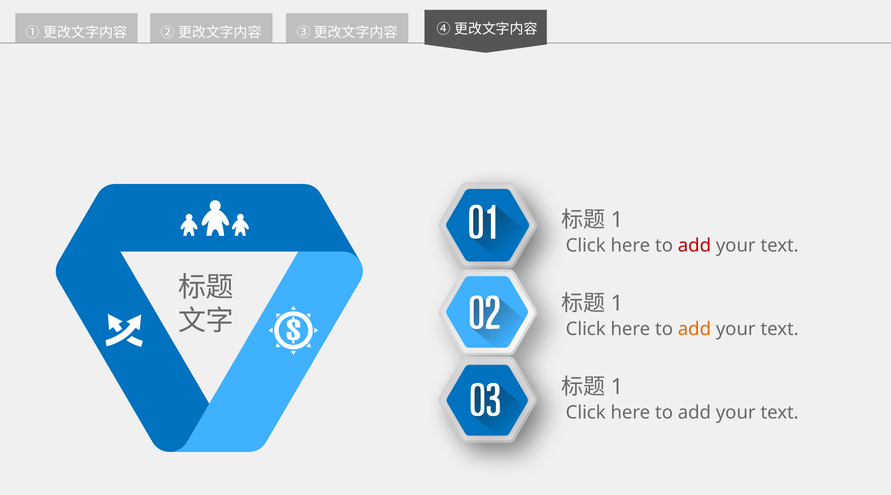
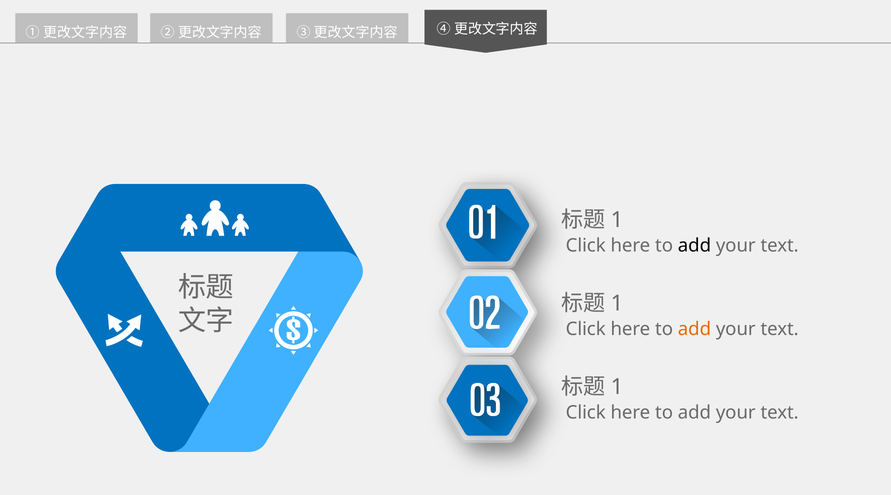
add at (694, 245) colour: red -> black
